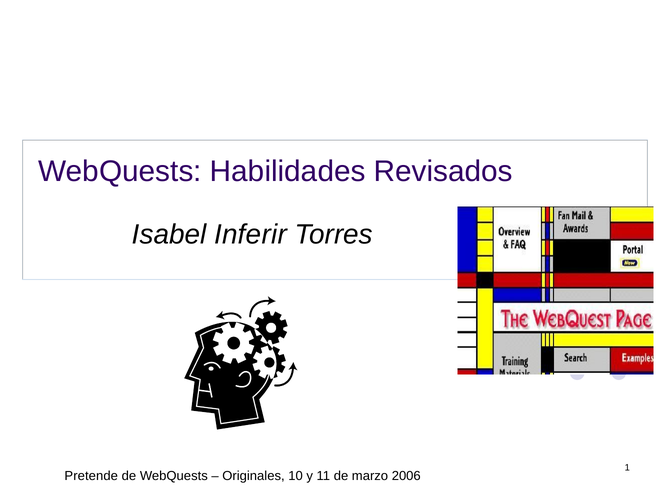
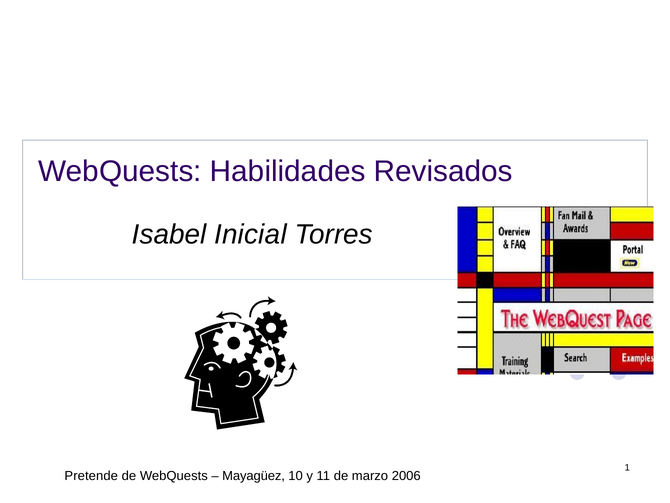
Inferir: Inferir -> Inicial
Originales: Originales -> Mayagüez
